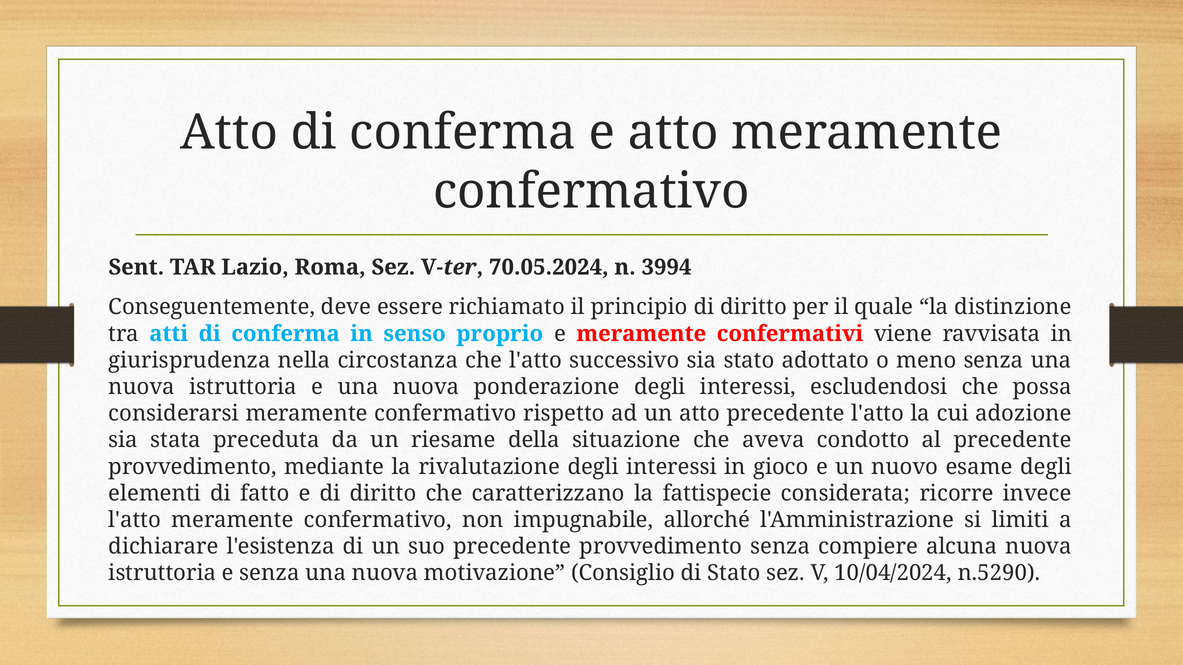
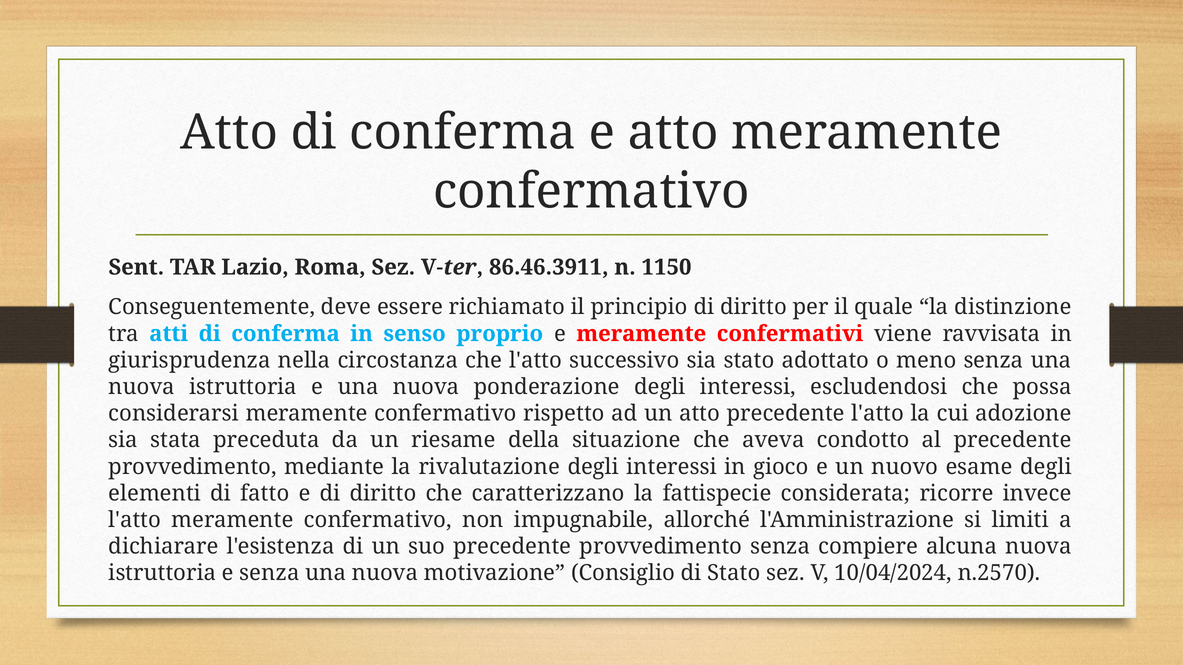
70.05.2024: 70.05.2024 -> 86.46.3911
3994: 3994 -> 1150
n.5290: n.5290 -> n.2570
